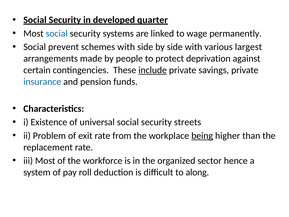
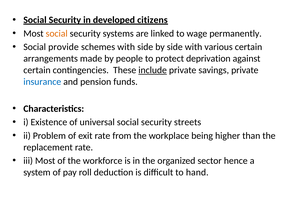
quarter: quarter -> citizens
social at (57, 33) colour: blue -> orange
prevent: prevent -> provide
various largest: largest -> certain
being underline: present -> none
along: along -> hand
